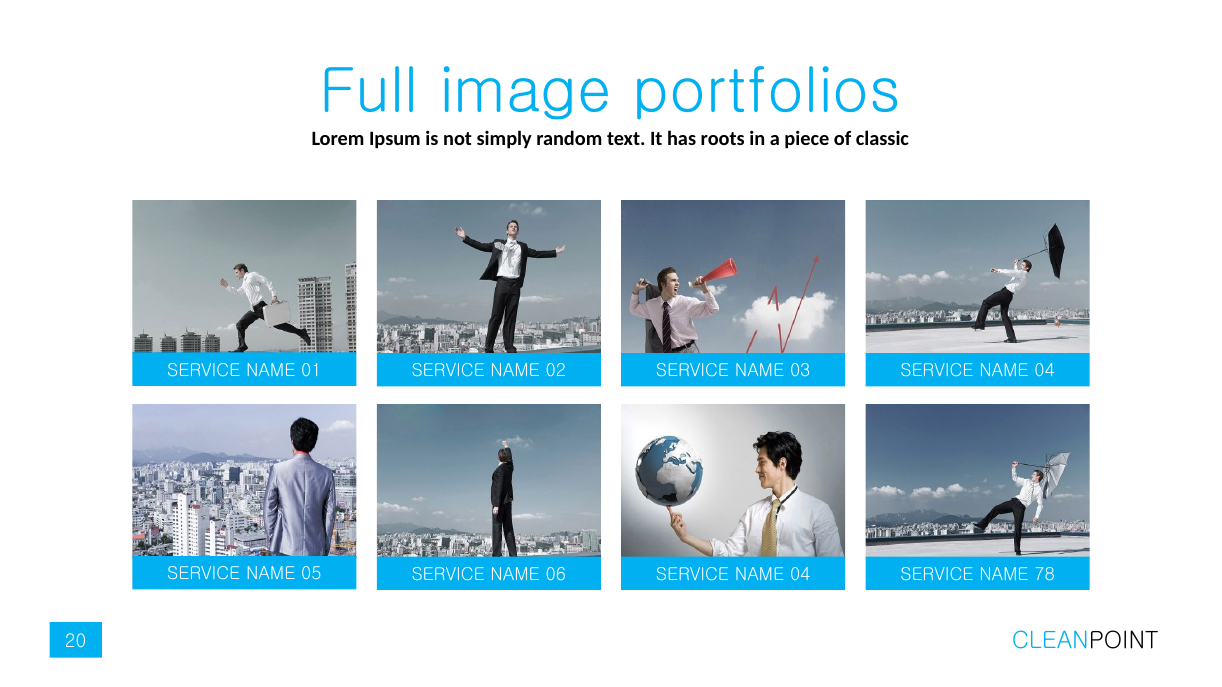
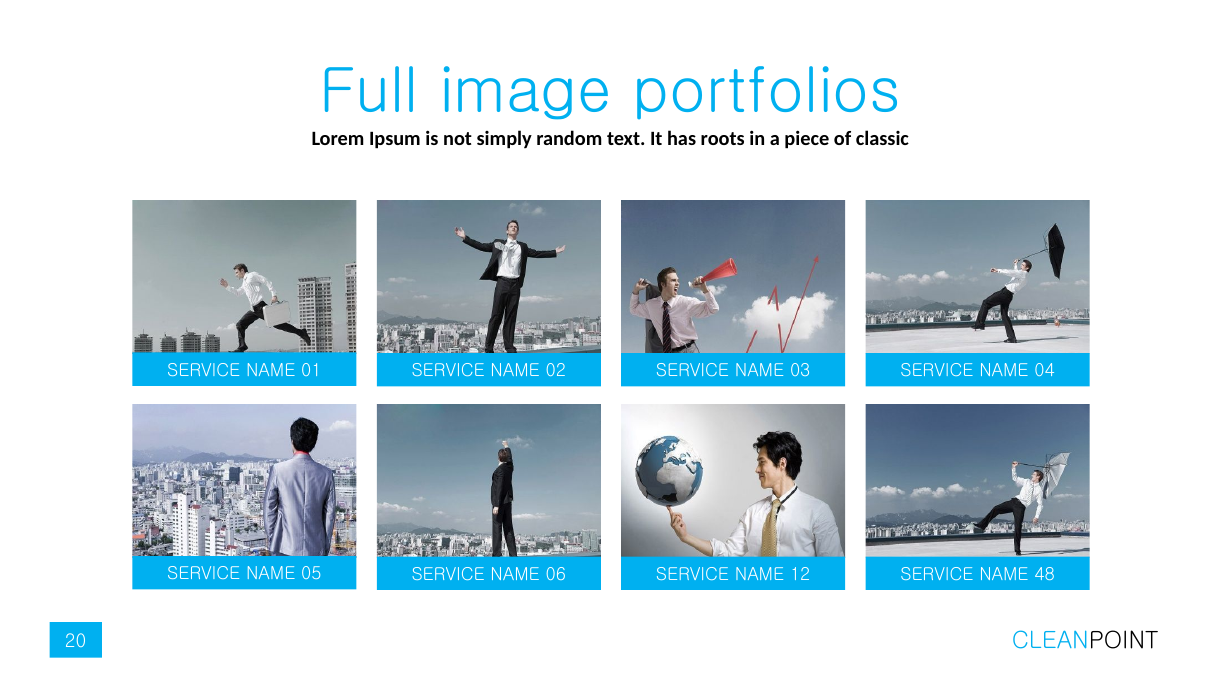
06 SERVICE NAME 04: 04 -> 12
78: 78 -> 48
